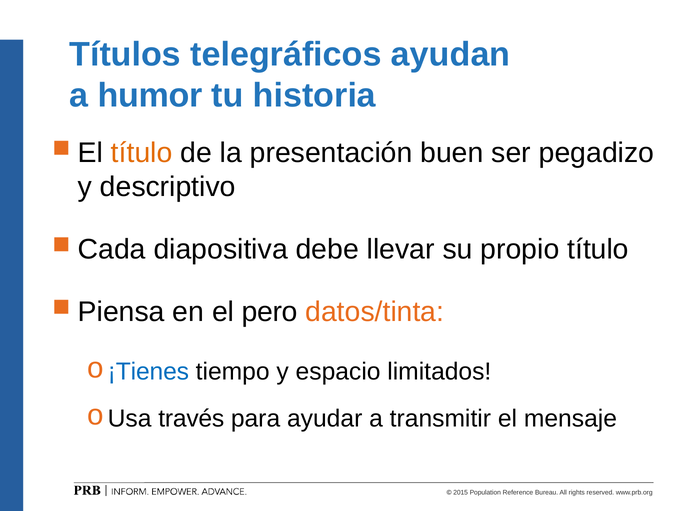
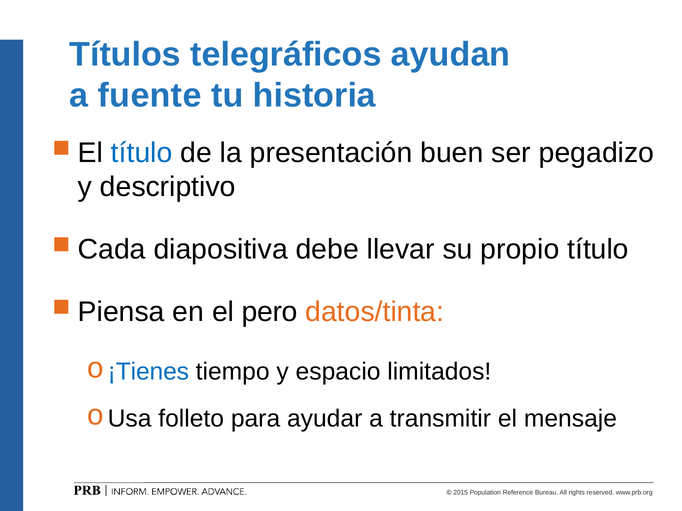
humor: humor -> fuente
título at (142, 153) colour: orange -> blue
través: través -> folleto
